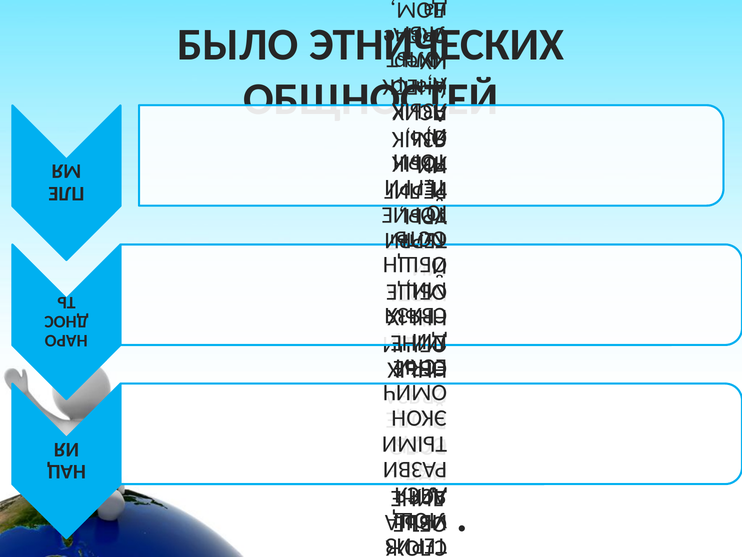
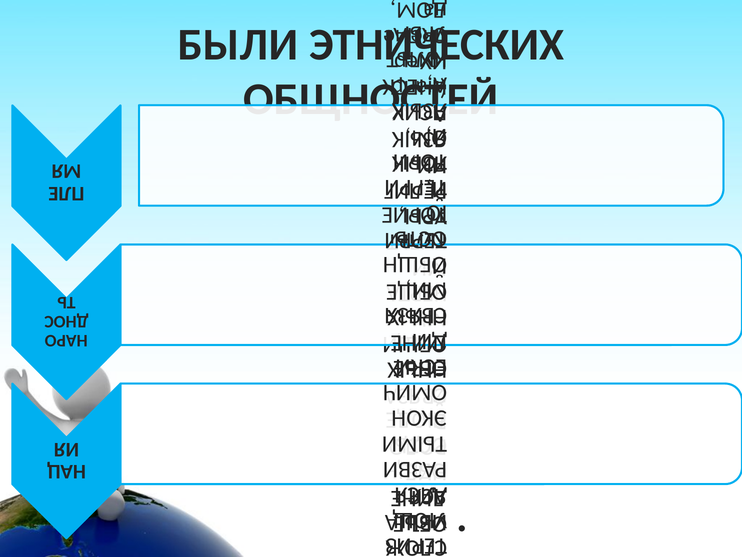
БЫЛО: БЫЛО -> БЫЛИ
